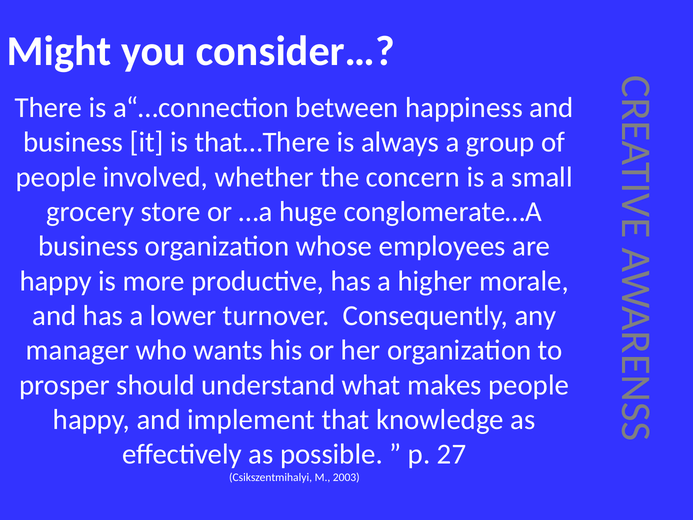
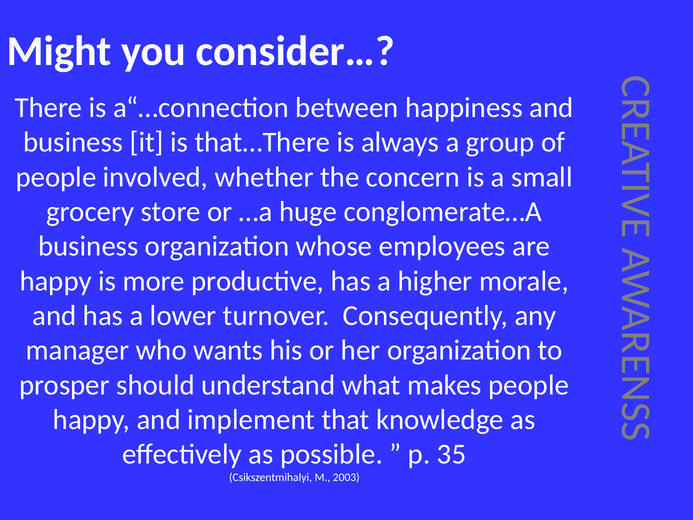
27: 27 -> 35
